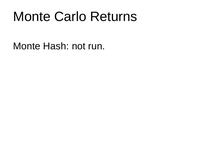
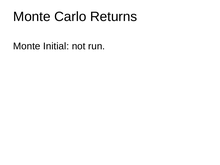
Hash: Hash -> Initial
